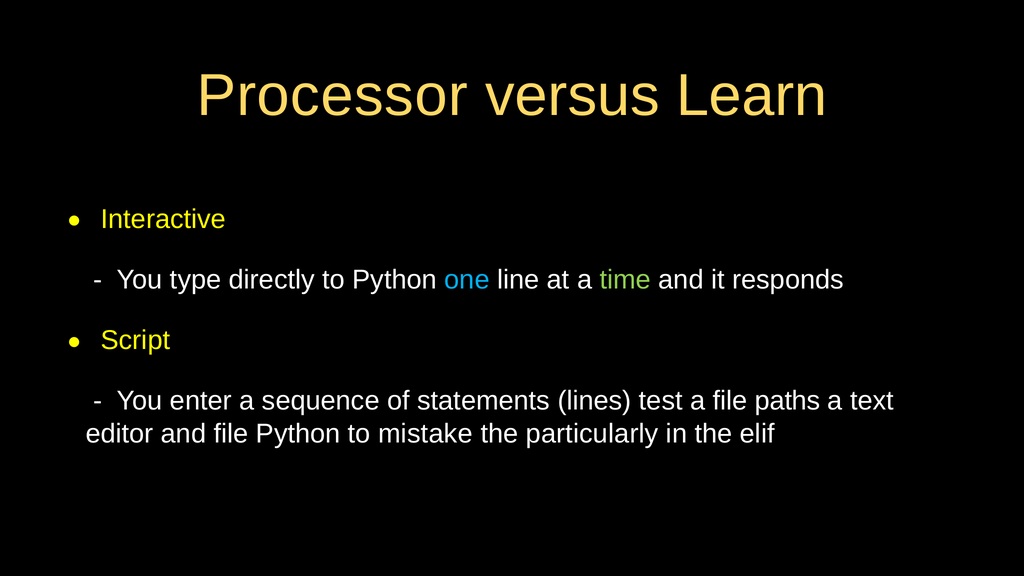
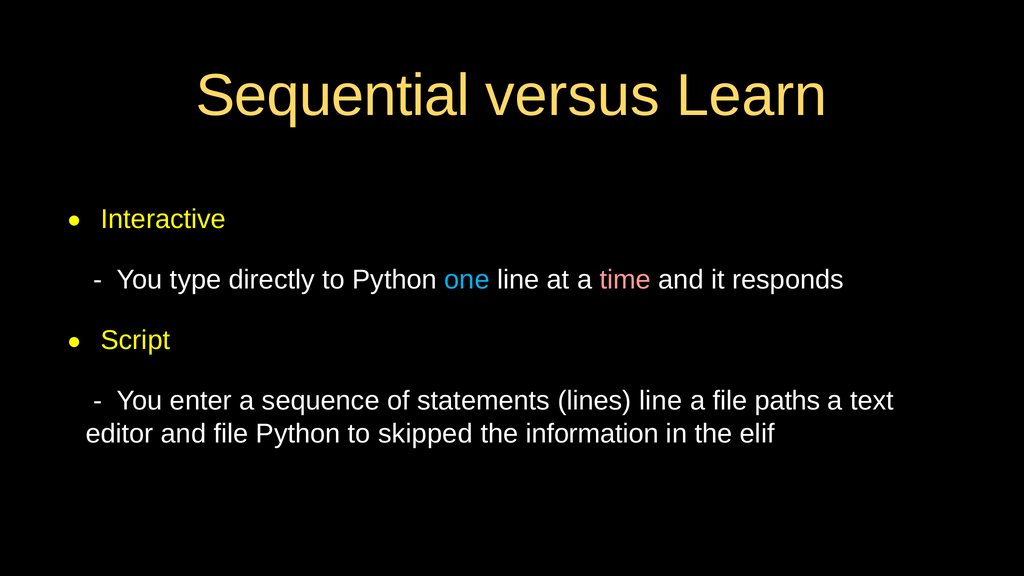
Processor: Processor -> Sequential
time colour: light green -> pink
lines test: test -> line
mistake: mistake -> skipped
particularly: particularly -> information
